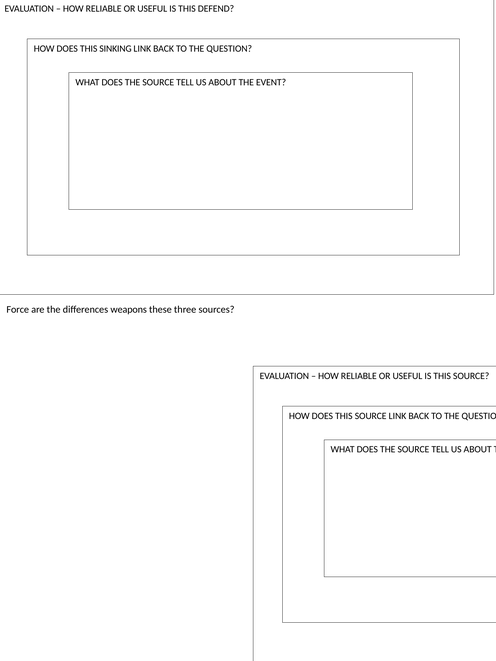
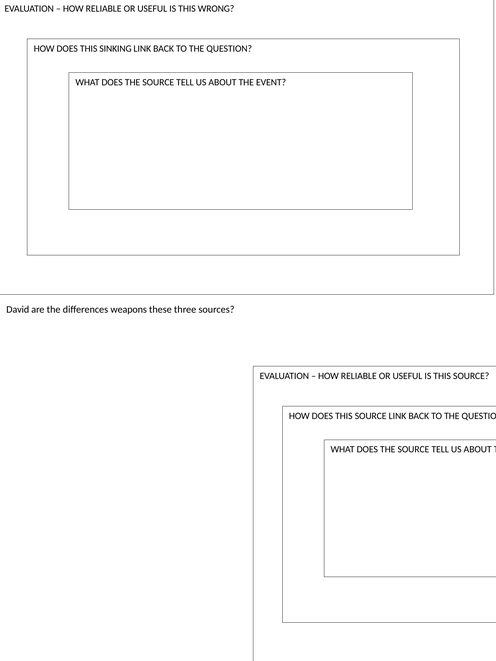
DEFEND: DEFEND -> WRONG
Force: Force -> David
